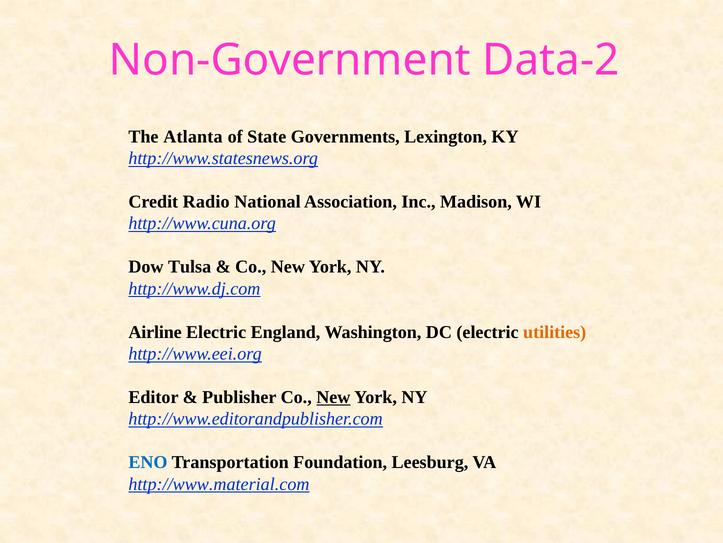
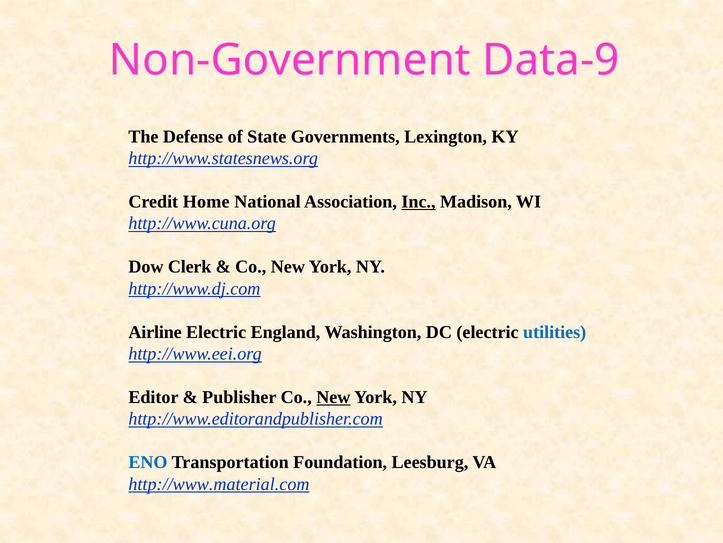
Data-2: Data-2 -> Data-9
Atlanta: Atlanta -> Defense
Radio: Radio -> Home
Inc underline: none -> present
Tulsa: Tulsa -> Clerk
utilities colour: orange -> blue
